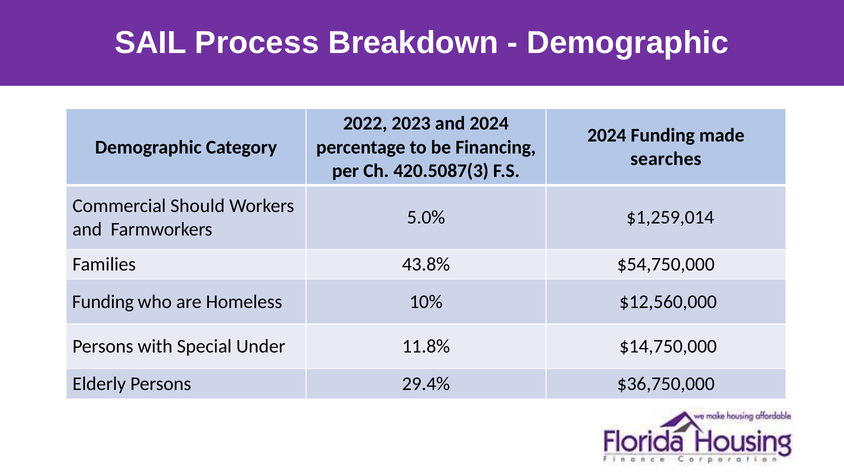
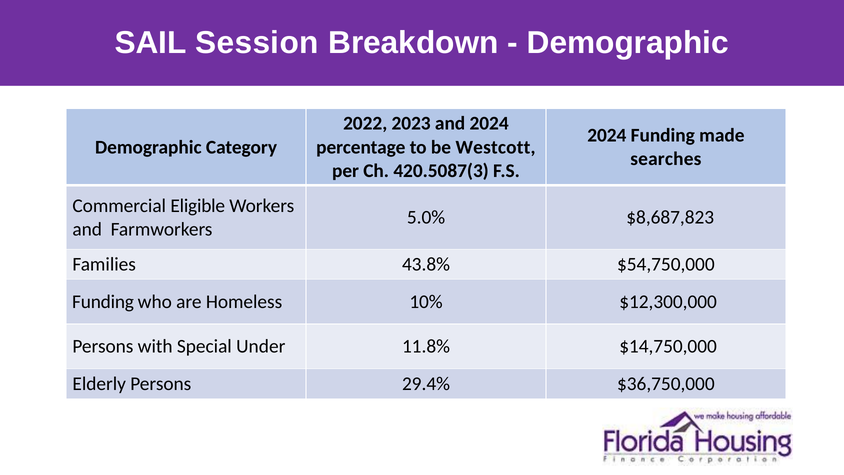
Process: Process -> Session
Financing: Financing -> Westcott
Should: Should -> Eligible
$1,259,014: $1,259,014 -> $8,687,823
$12,560,000: $12,560,000 -> $12,300,000
